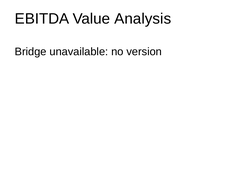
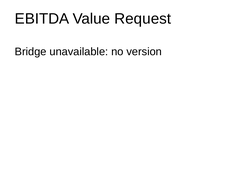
Analysis: Analysis -> Request
